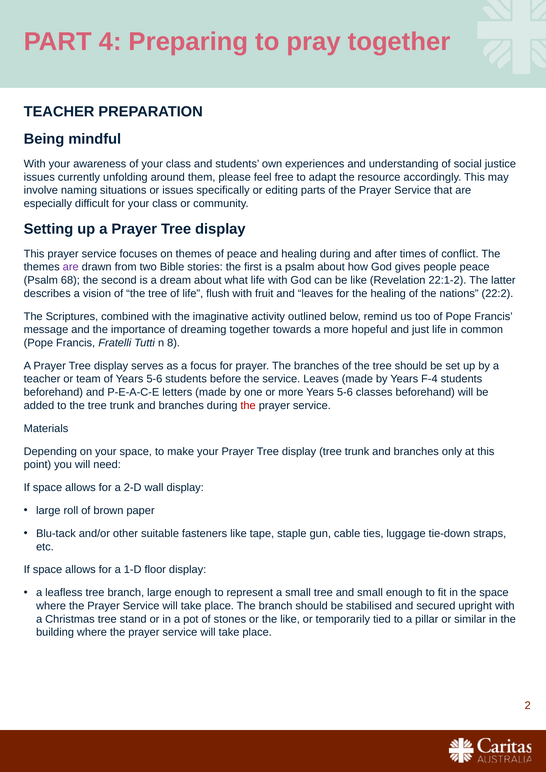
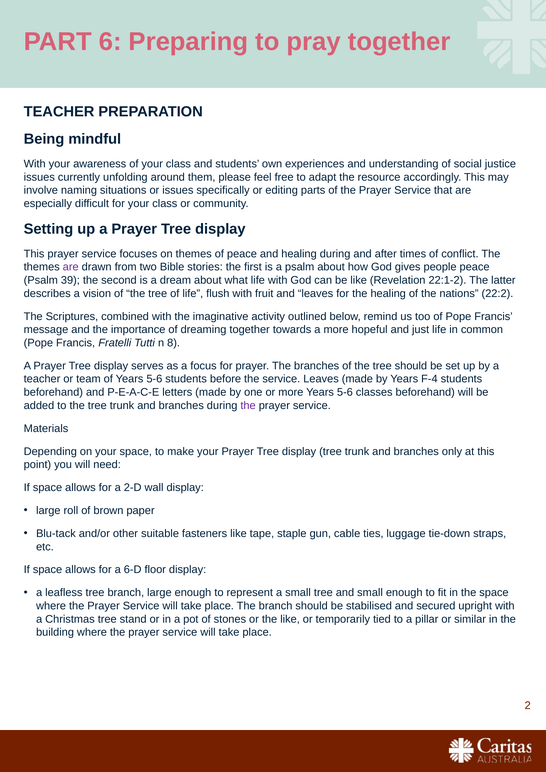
4: 4 -> 6
68: 68 -> 39
the at (248, 406) colour: red -> purple
1-D: 1-D -> 6-D
